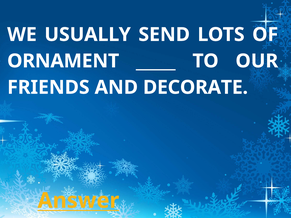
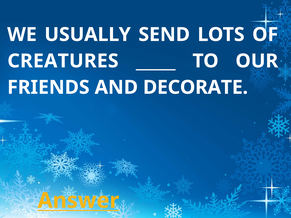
ORNAMENT: ORNAMENT -> CREATURES
